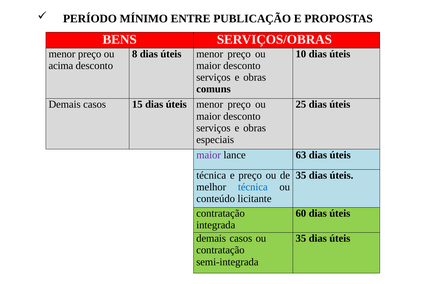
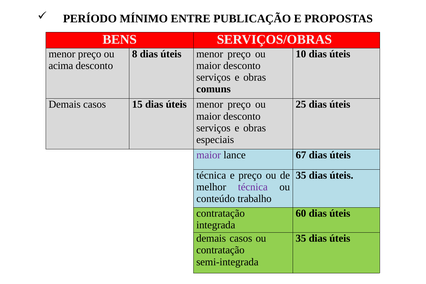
63: 63 -> 67
técnica at (253, 187) colour: blue -> purple
licitante: licitante -> trabalho
